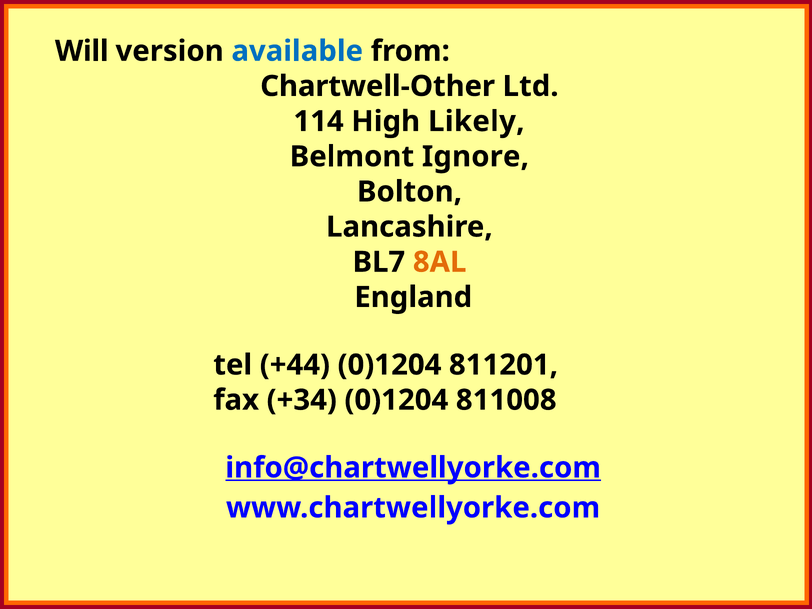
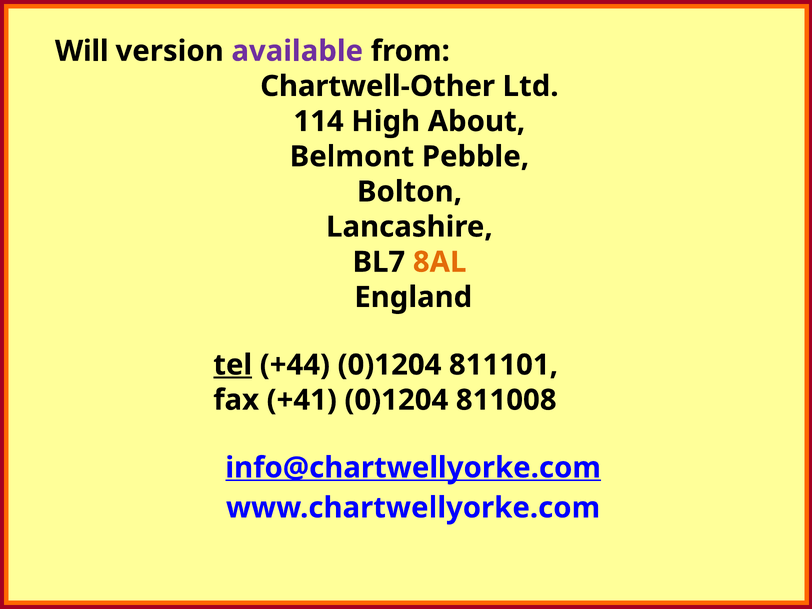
available colour: blue -> purple
Likely: Likely -> About
Ignore: Ignore -> Pebble
tel underline: none -> present
811201: 811201 -> 811101
+34: +34 -> +41
